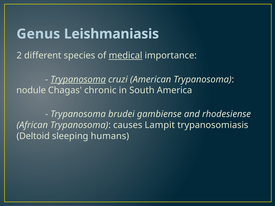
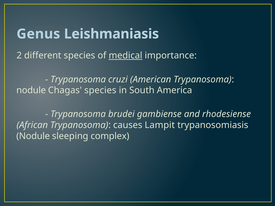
Trypanosoma at (78, 79) underline: present -> none
Chagas chronic: chronic -> species
Deltoid at (33, 136): Deltoid -> Nodule
humans: humans -> complex
